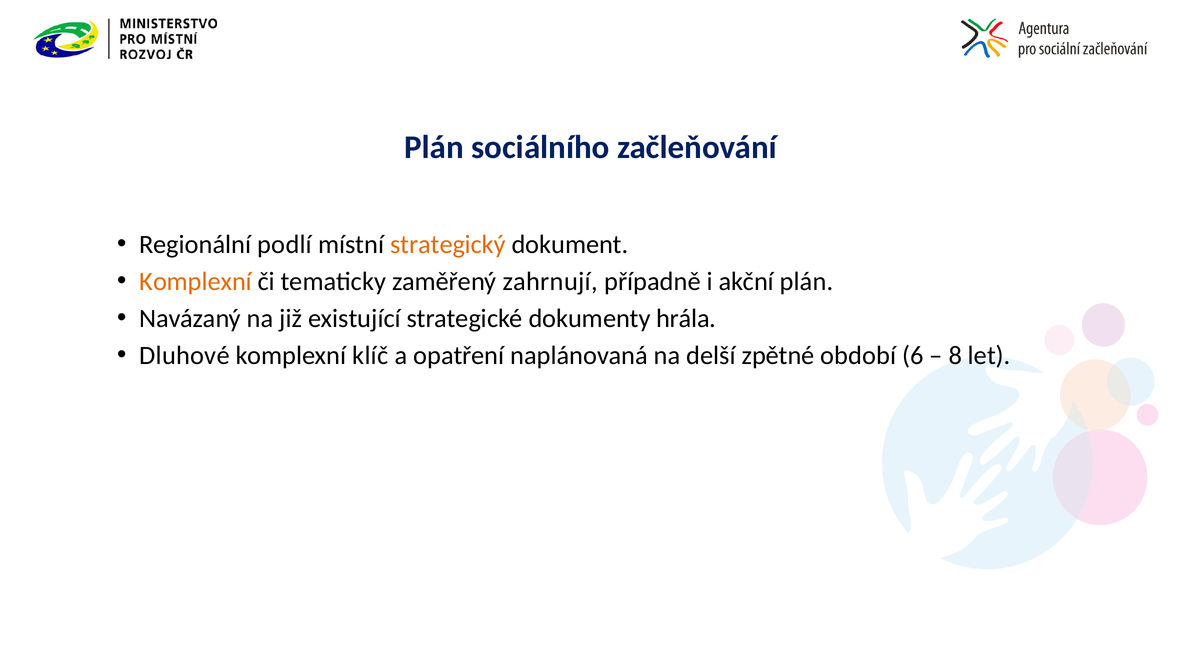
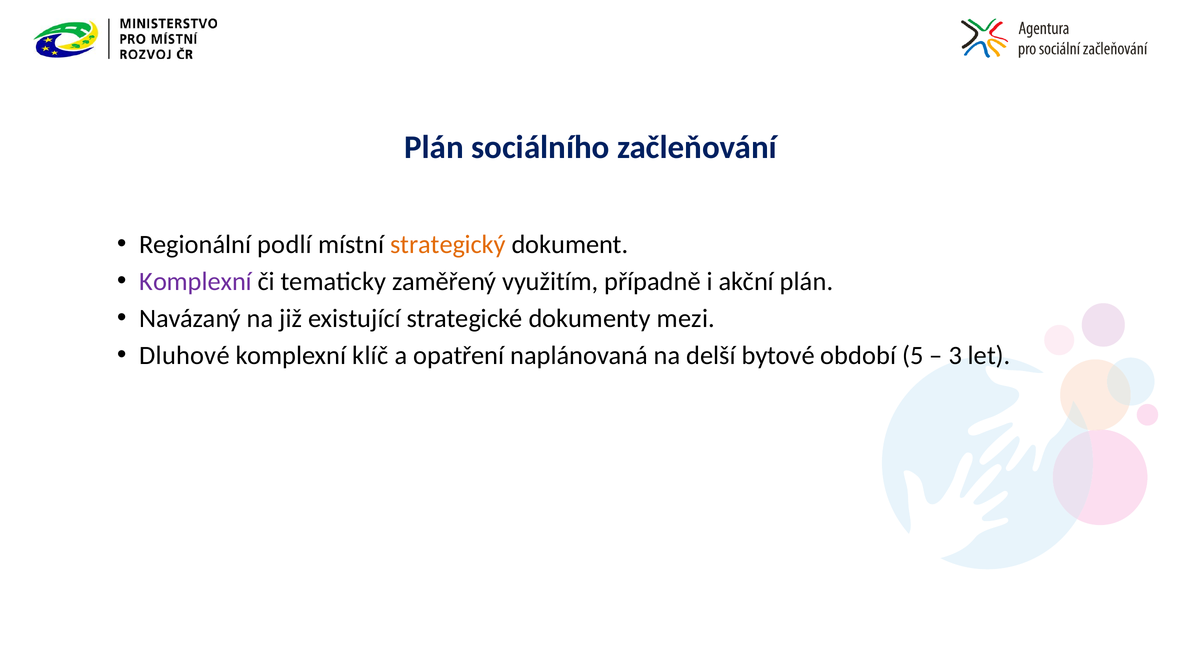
Komplexní at (196, 281) colour: orange -> purple
zahrnují: zahrnují -> využitím
hrála: hrála -> mezi
zpětné: zpětné -> bytové
6: 6 -> 5
8: 8 -> 3
